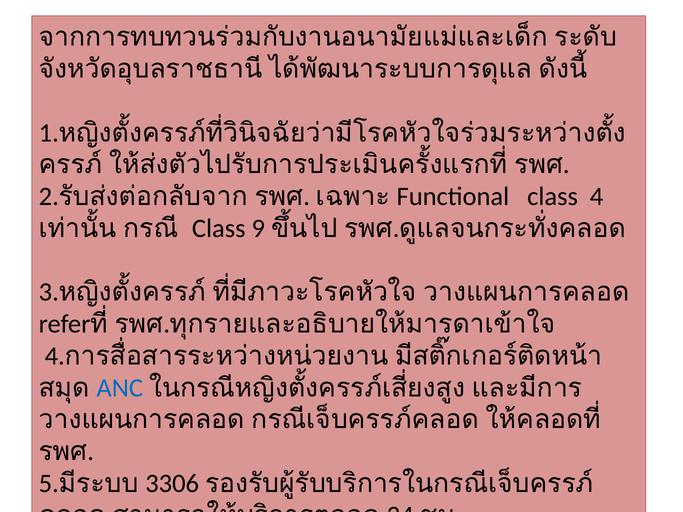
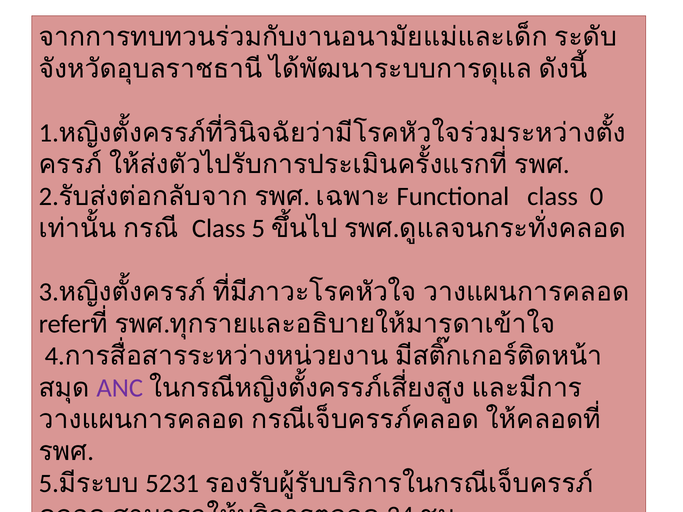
class 4: 4 -> 0
Class 9: 9 -> 5
ANC colour: blue -> purple
3306: 3306 -> 5231
